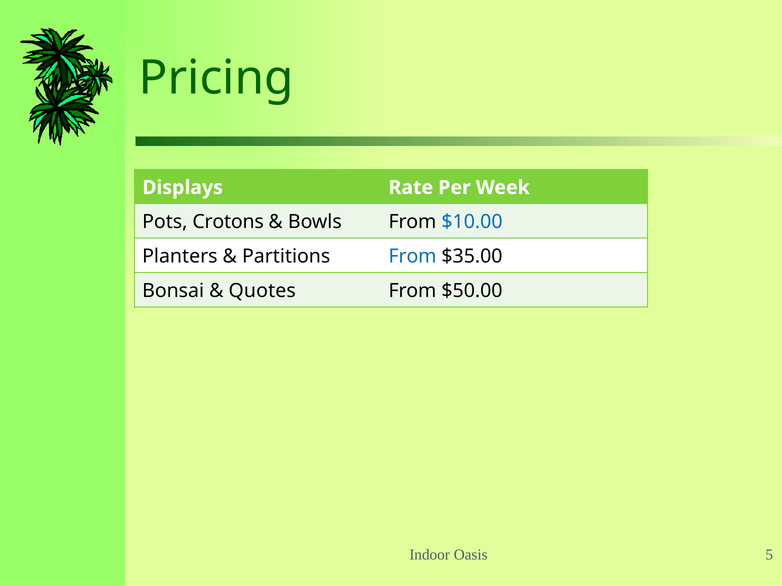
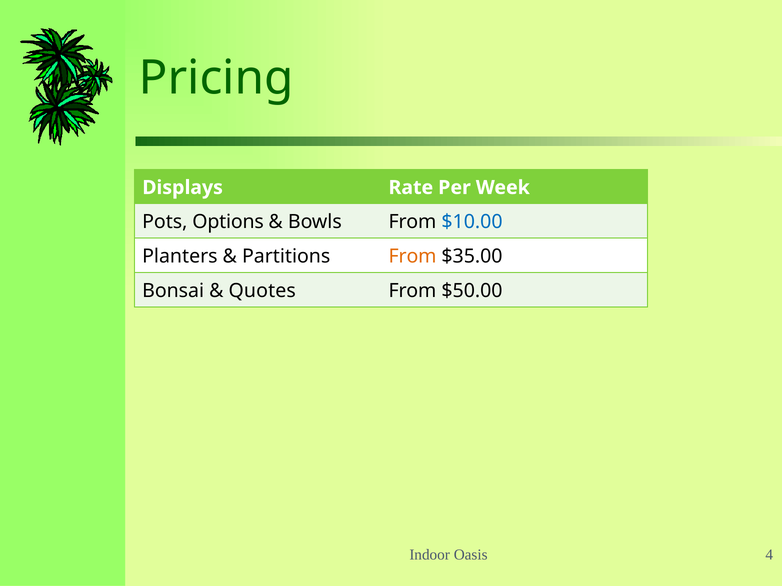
Crotons: Crotons -> Options
From at (413, 257) colour: blue -> orange
5: 5 -> 4
